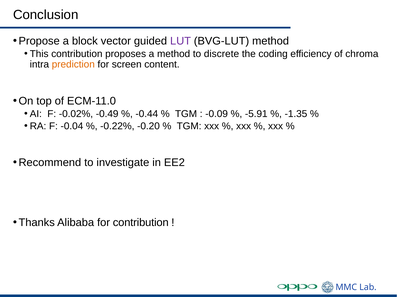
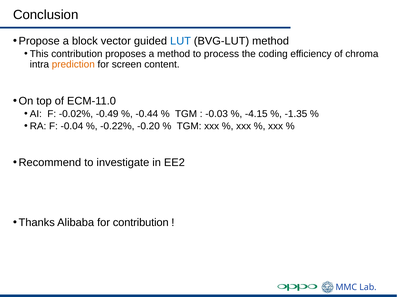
LUT colour: purple -> blue
discrete: discrete -> process
-0.09: -0.09 -> -0.03
-5.91: -5.91 -> -4.15
